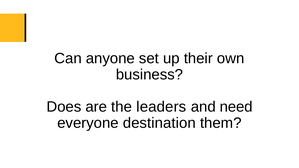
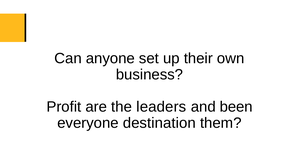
Does: Does -> Profit
need: need -> been
